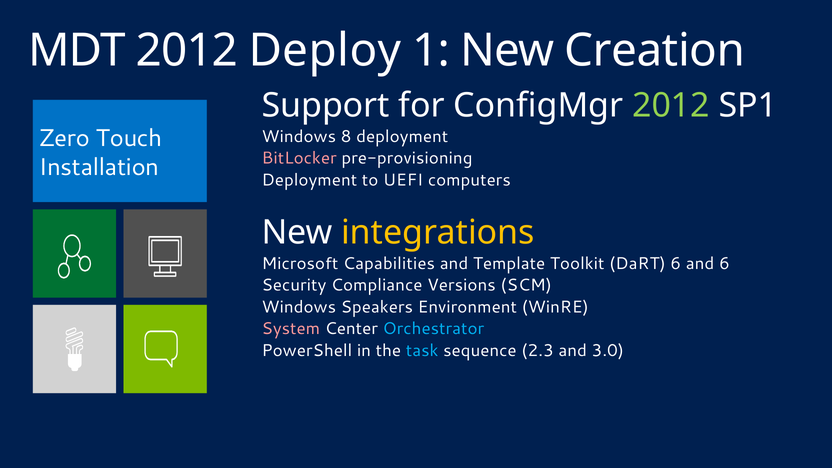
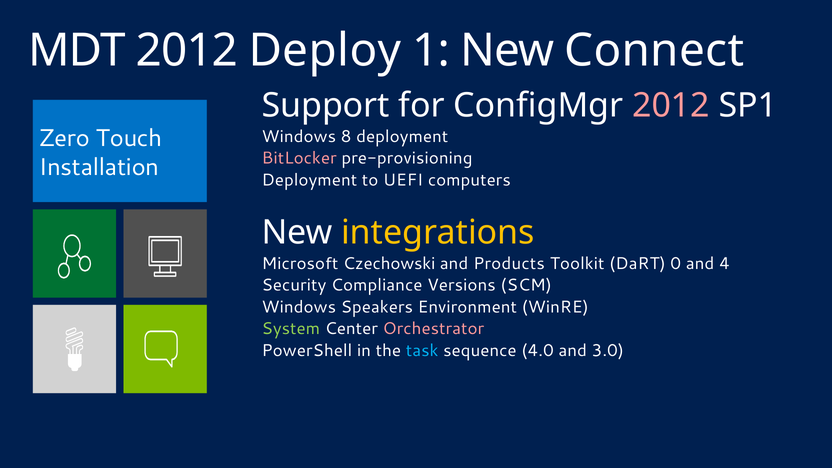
Creation: Creation -> Connect
2012 at (671, 105) colour: light green -> pink
Capabilities: Capabilities -> Czechowski
Template: Template -> Products
DaRT 6: 6 -> 0
and 6: 6 -> 4
System colour: pink -> light green
Orchestrator colour: light blue -> pink
2.3: 2.3 -> 4.0
